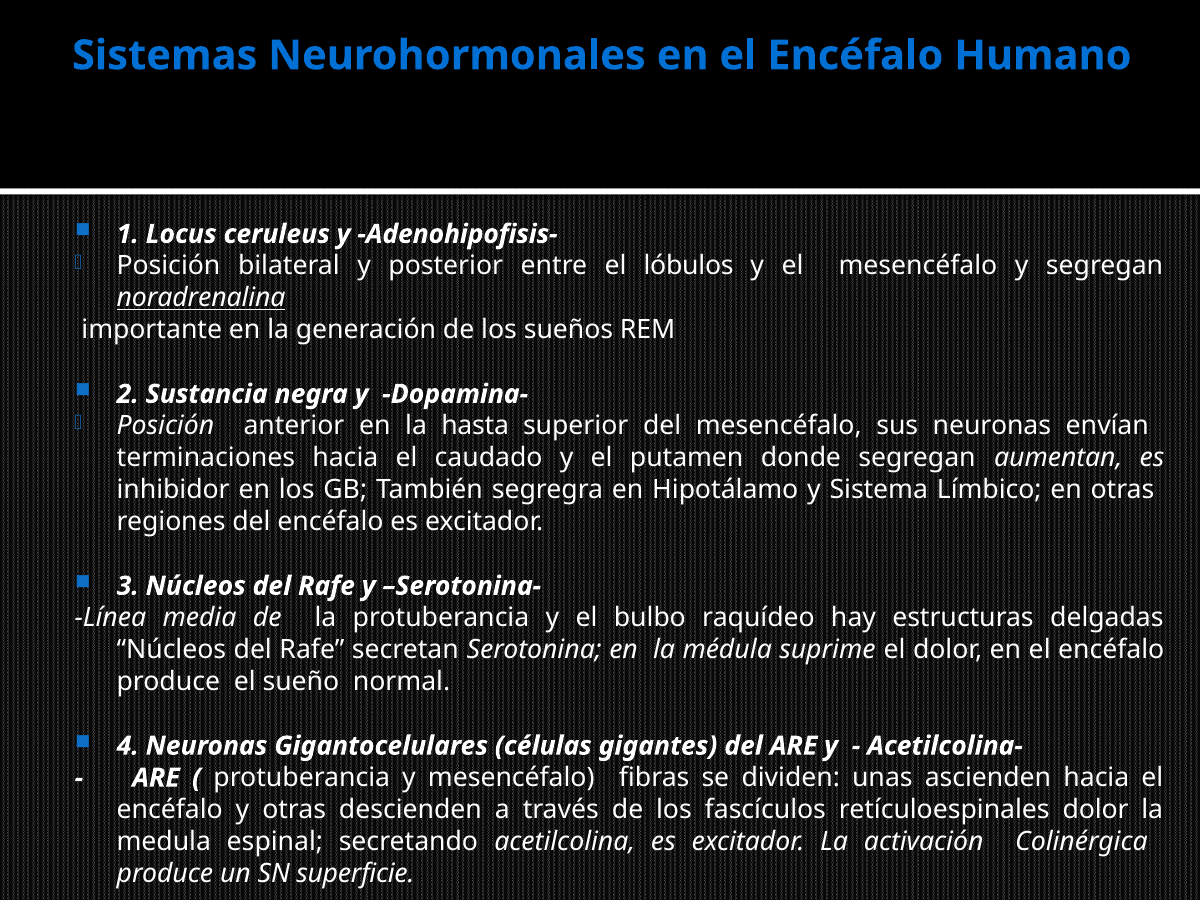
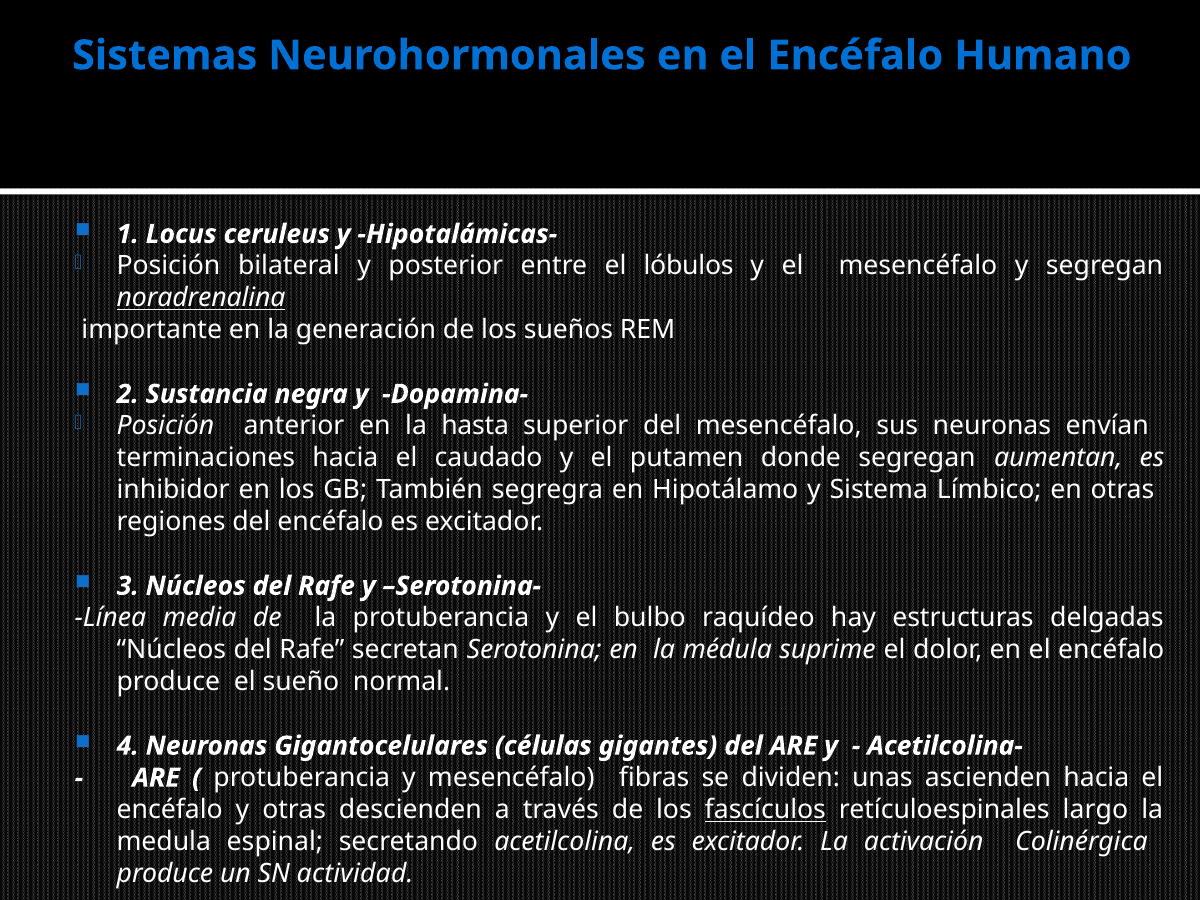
Adenohipofisis-: Adenohipofisis- -> Hipotalámicas-
fascículos underline: none -> present
retículoespinales dolor: dolor -> largo
superficie: superficie -> actividad
